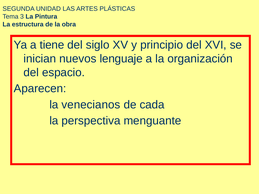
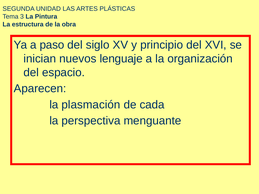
tiene: tiene -> paso
venecianos: venecianos -> plasmación
